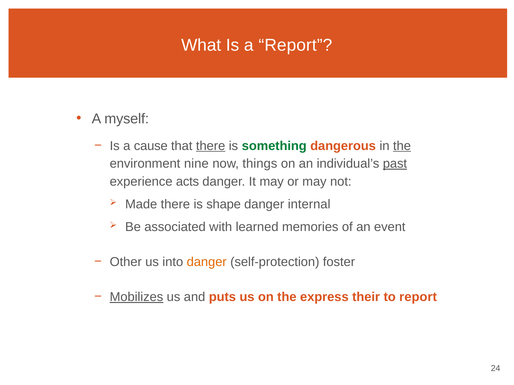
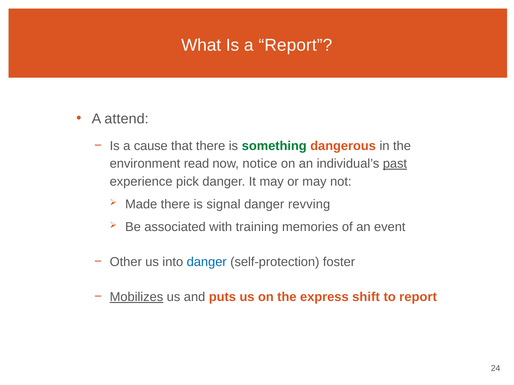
myself: myself -> attend
there at (211, 146) underline: present -> none
the at (402, 146) underline: present -> none
nine: nine -> read
things: things -> notice
acts: acts -> pick
shape: shape -> signal
internal: internal -> revving
learned: learned -> training
danger at (207, 262) colour: orange -> blue
their: their -> shift
